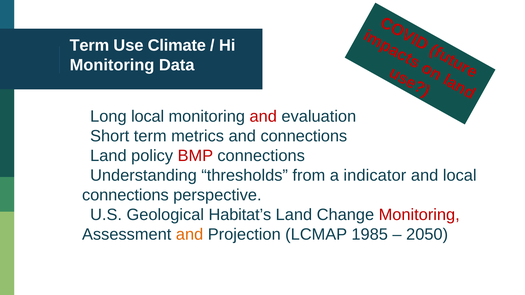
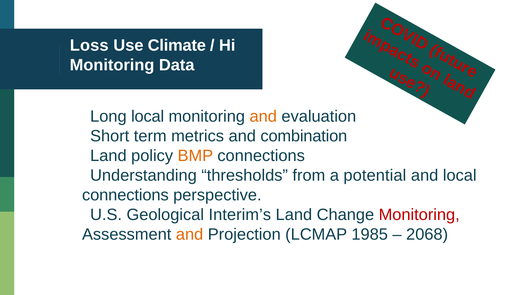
Term at (89, 45): Term -> Loss
and at (263, 116) colour: red -> orange
and connections: connections -> combination
BMP colour: red -> orange
indicator: indicator -> potential
Habitat’s: Habitat’s -> Interim’s
2050: 2050 -> 2068
